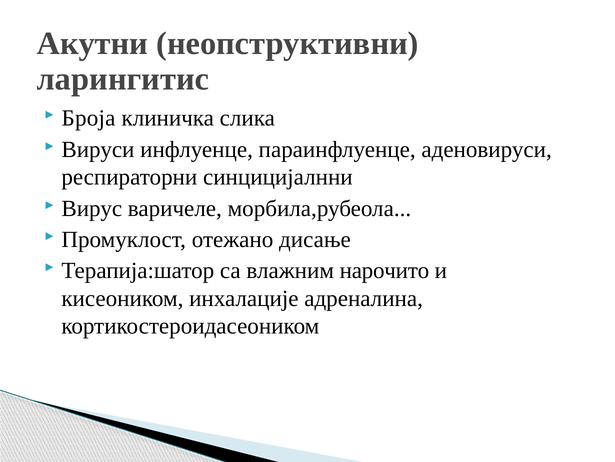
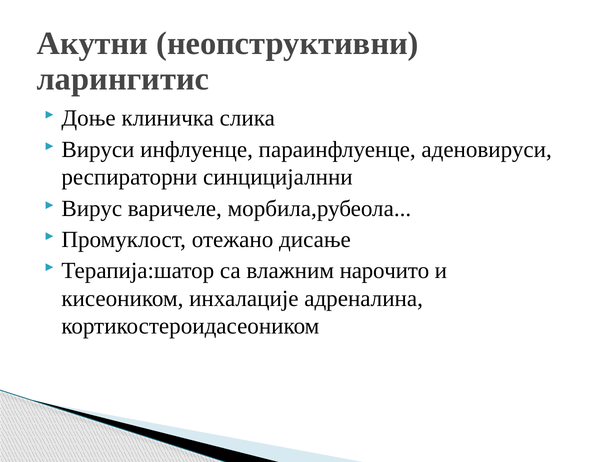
Броја: Броја -> Доње
